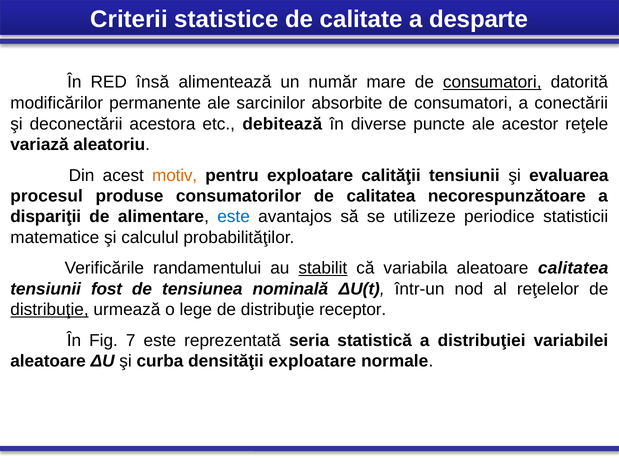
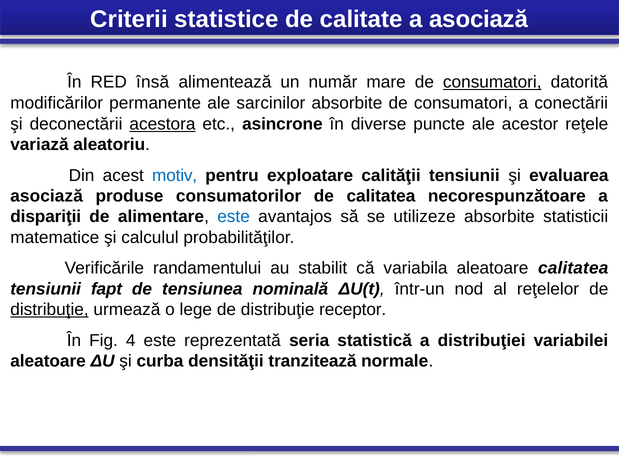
a desparte: desparte -> asociază
acestora underline: none -> present
debitează: debitează -> asincrone
motiv colour: orange -> blue
procesul at (47, 196): procesul -> asociază
utilizeze periodice: periodice -> absorbite
stabilit underline: present -> none
fost: fost -> fapt
7: 7 -> 4
densităţii exploatare: exploatare -> tranzitează
